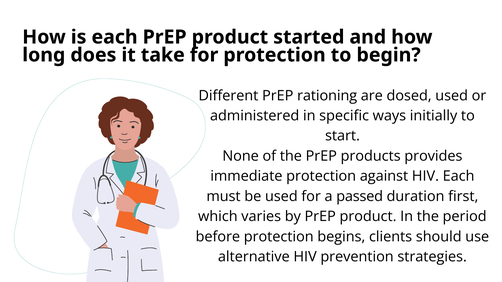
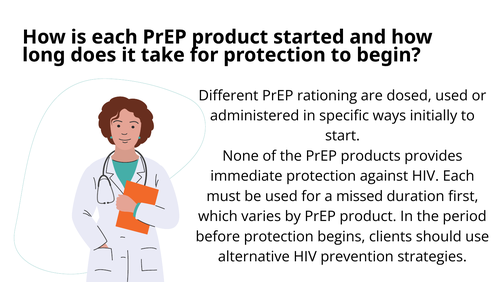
passed: passed -> missed
